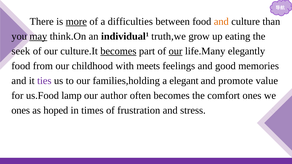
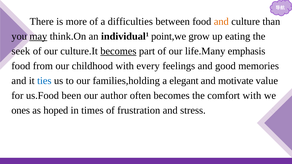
more underline: present -> none
truth,we: truth,we -> point,we
our at (176, 51) underline: present -> none
elegantly: elegantly -> emphasis
meets: meets -> every
ties colour: purple -> blue
promote: promote -> motivate
lamp: lamp -> been
comfort ones: ones -> with
